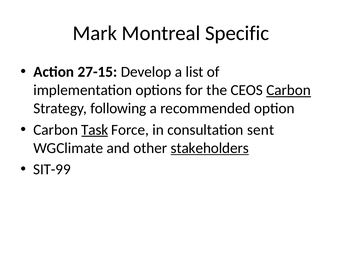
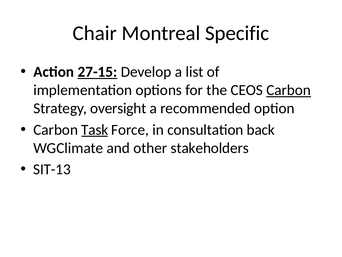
Mark: Mark -> Chair
27-15 underline: none -> present
following: following -> oversight
sent: sent -> back
stakeholders underline: present -> none
SIT-99: SIT-99 -> SIT-13
